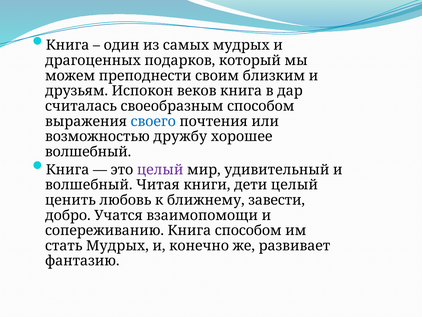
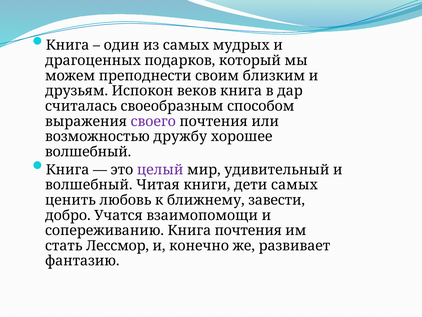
своего colour: blue -> purple
дети целый: целый -> самых
Книга способом: способом -> почтения
стать Мудрых: Мудрых -> Лессмор
